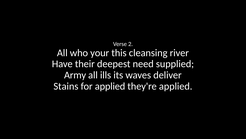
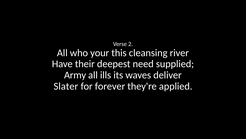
Stains: Stains -> Slater
for applied: applied -> forever
